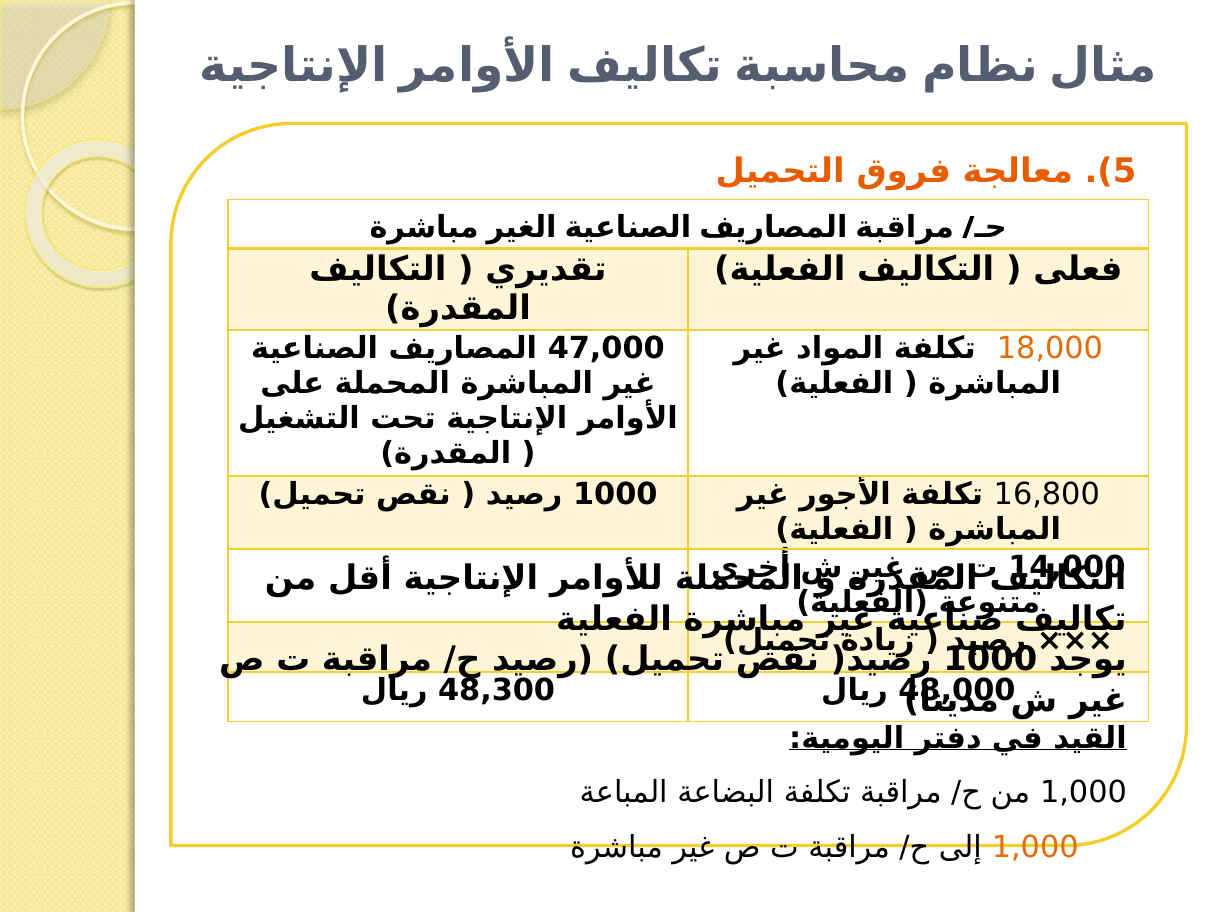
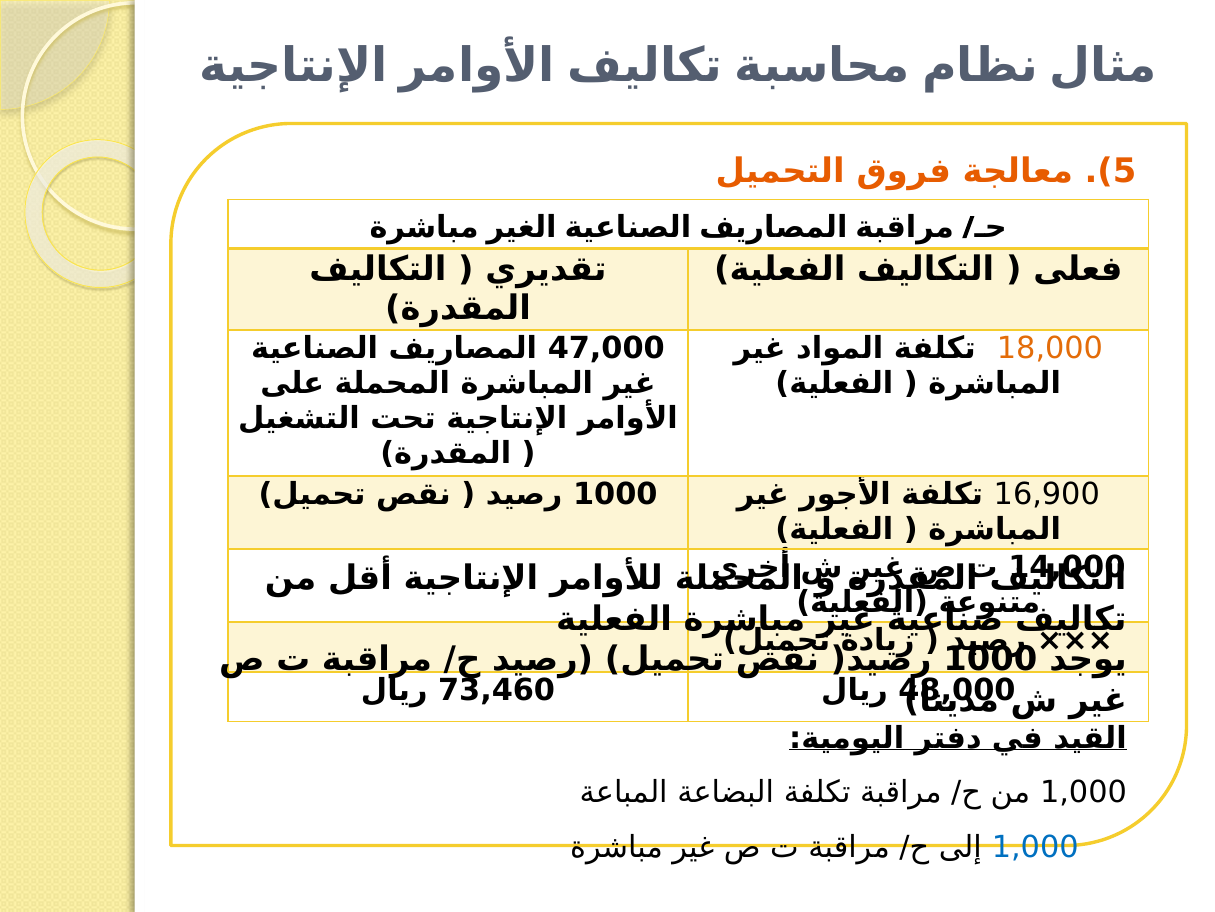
16,800: 16,800 -> 16,900
48,300: 48,300 -> 73,460
1,000 at (1035, 847) colour: orange -> blue
